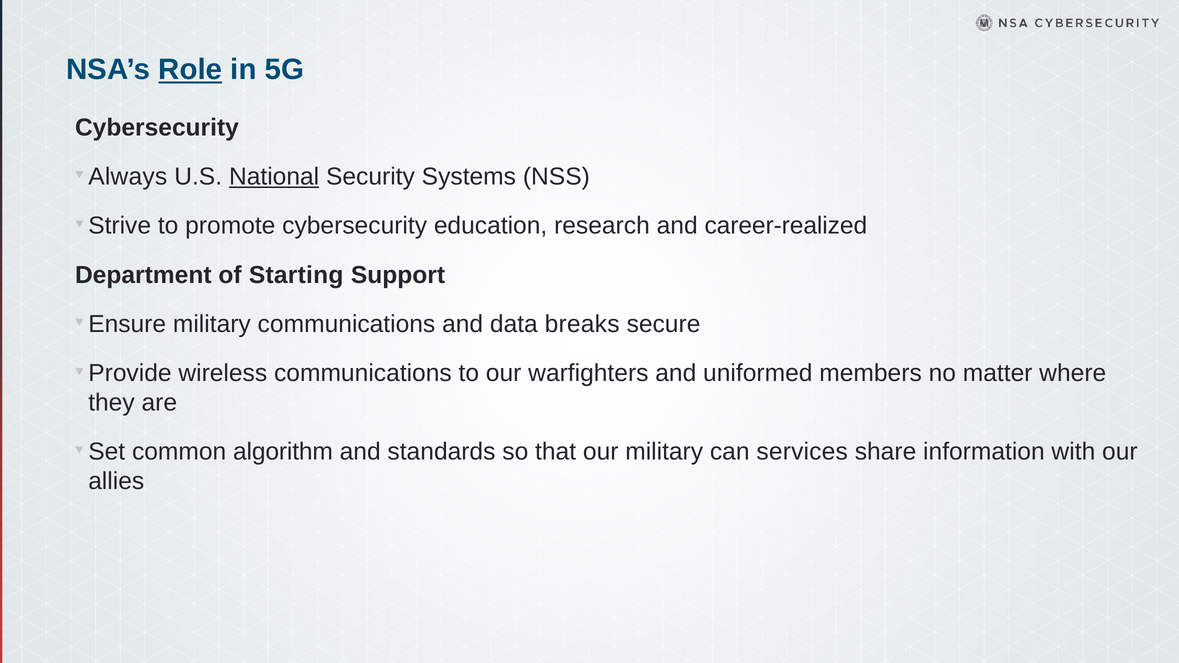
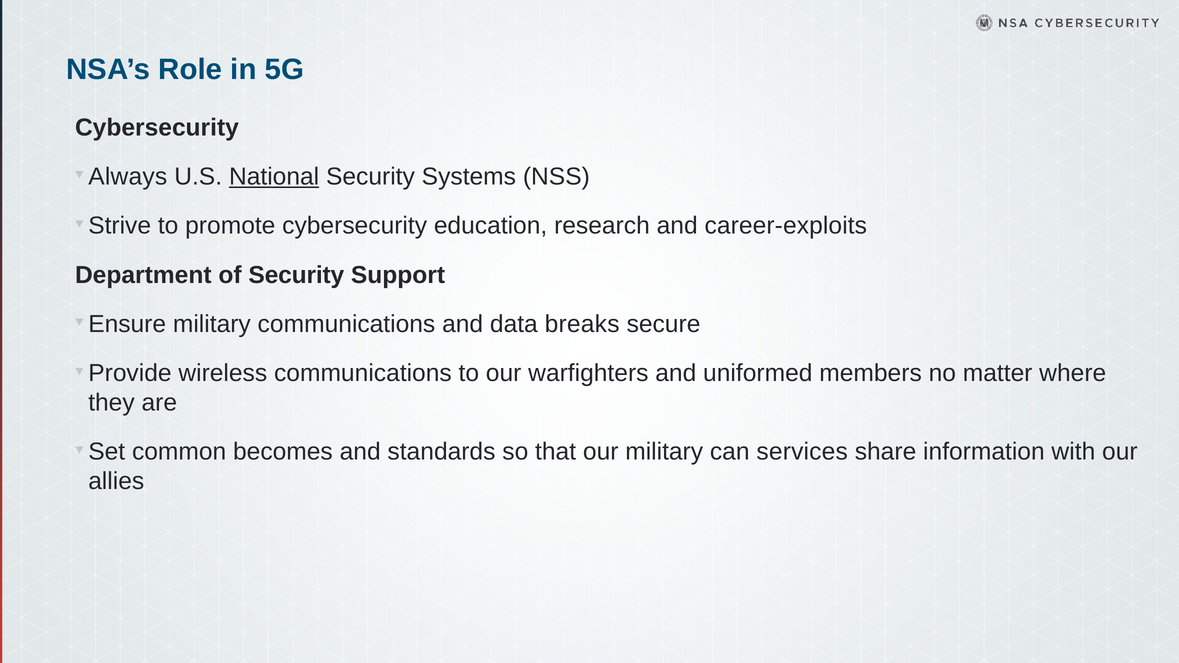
Role underline: present -> none
career-realized: career-realized -> career-exploits
of Starting: Starting -> Security
algorithm: algorithm -> becomes
